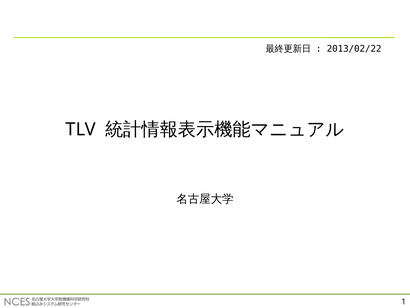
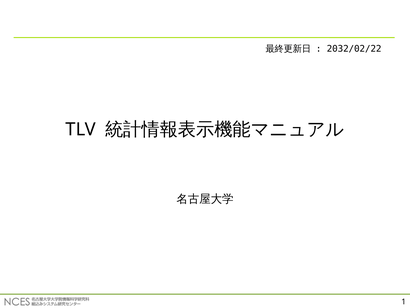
2013/02/22: 2013/02/22 -> 2032/02/22
